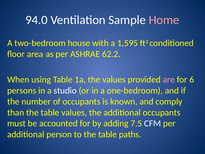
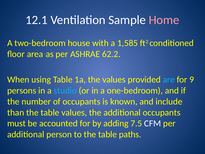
94.0: 94.0 -> 12.1
1,595: 1,595 -> 1,585
are colour: pink -> light blue
6: 6 -> 9
studio colour: white -> light blue
comply: comply -> include
